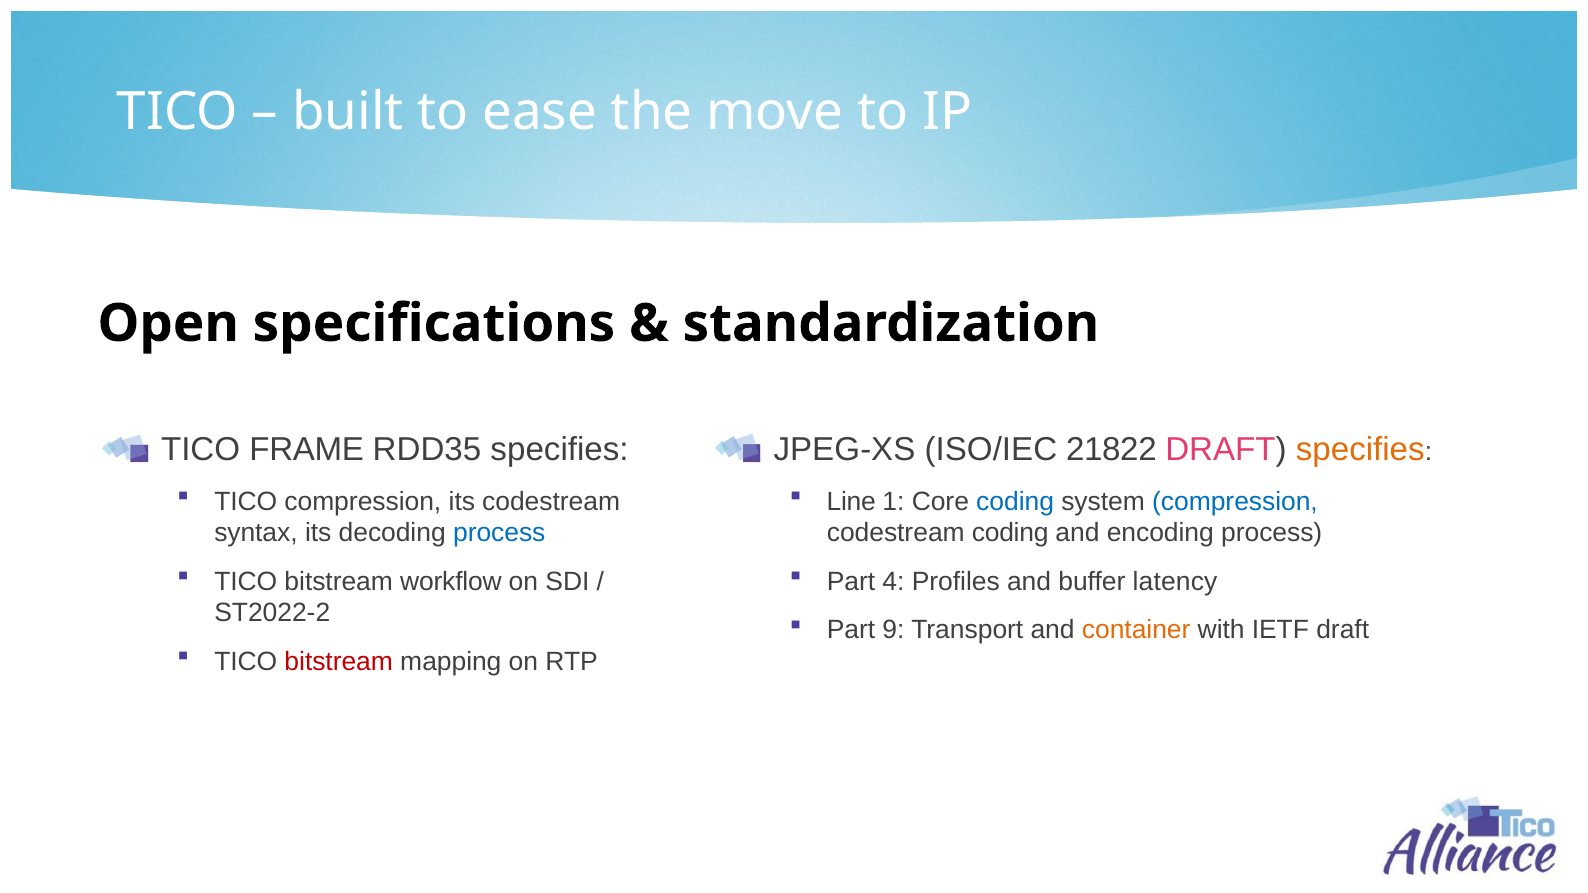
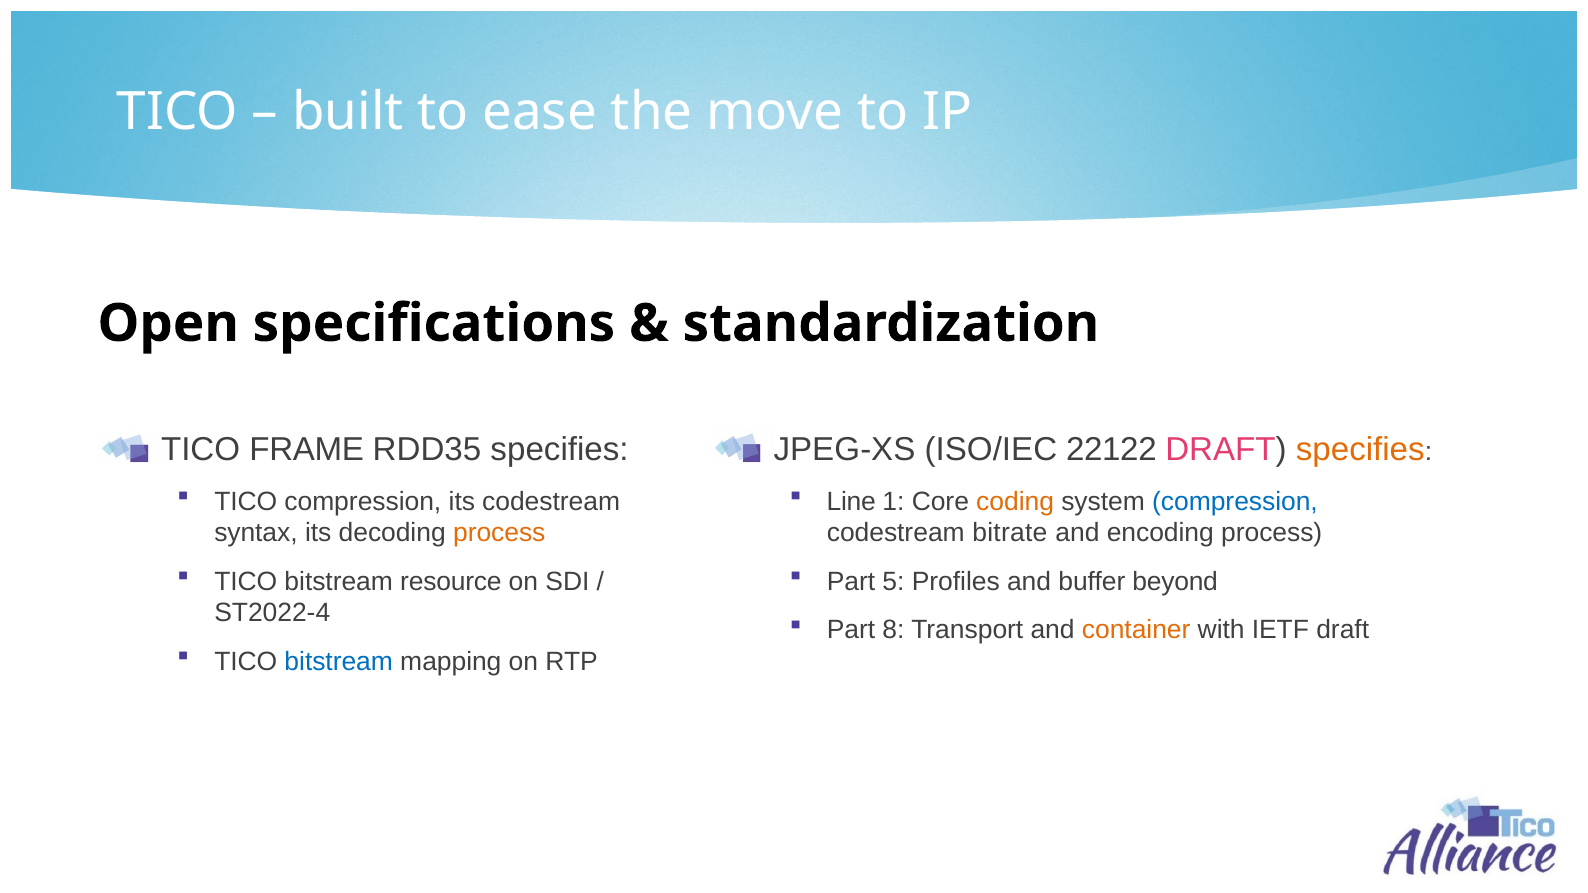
21822: 21822 -> 22122
coding at (1015, 502) colour: blue -> orange
process at (499, 533) colour: blue -> orange
codestream coding: coding -> bitrate
4: 4 -> 5
latency: latency -> beyond
workflow: workflow -> resource
ST2022-2: ST2022-2 -> ST2022-4
9: 9 -> 8
bitstream at (339, 662) colour: red -> blue
